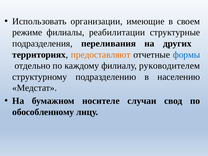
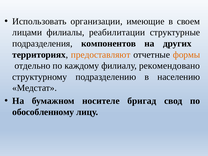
режиме: режиме -> лицами
переливания: переливания -> компонентов
формы colour: blue -> orange
руководителем: руководителем -> рекомендовано
случаи: случаи -> бригад
